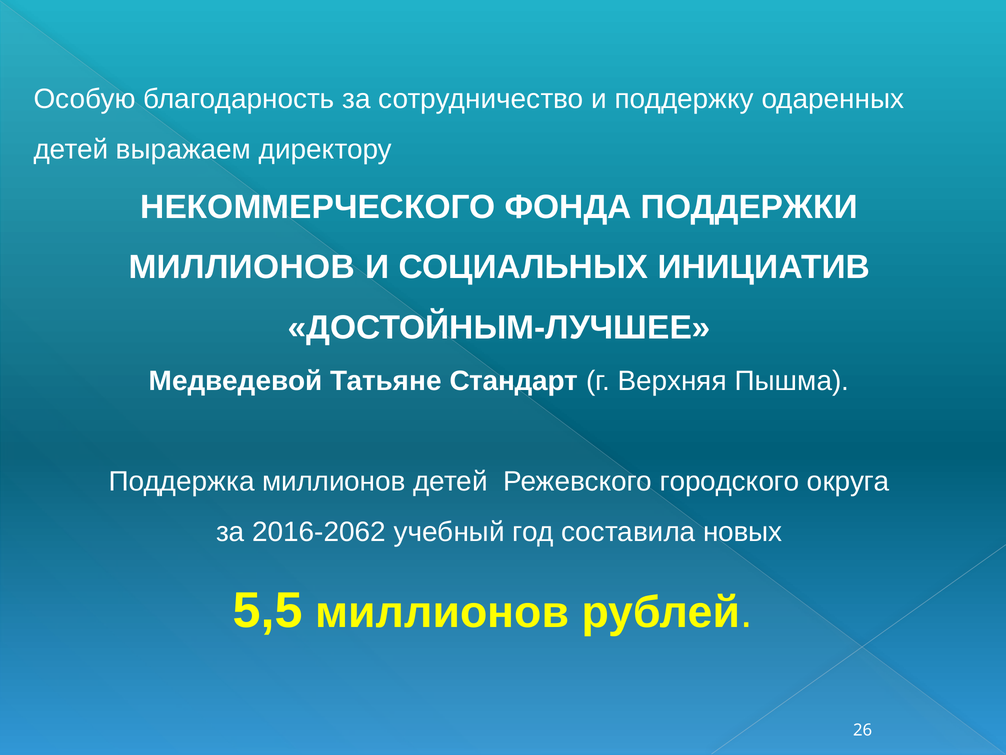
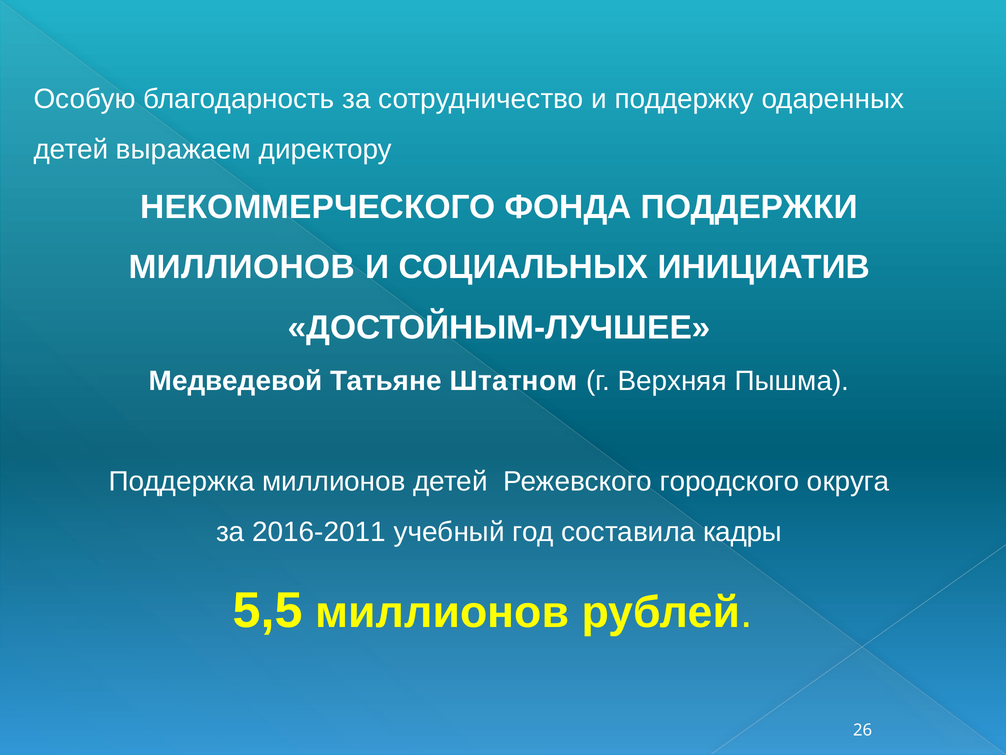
Стандарт: Стандарт -> Штатном
2016-2062: 2016-2062 -> 2016-2011
новых: новых -> кадры
